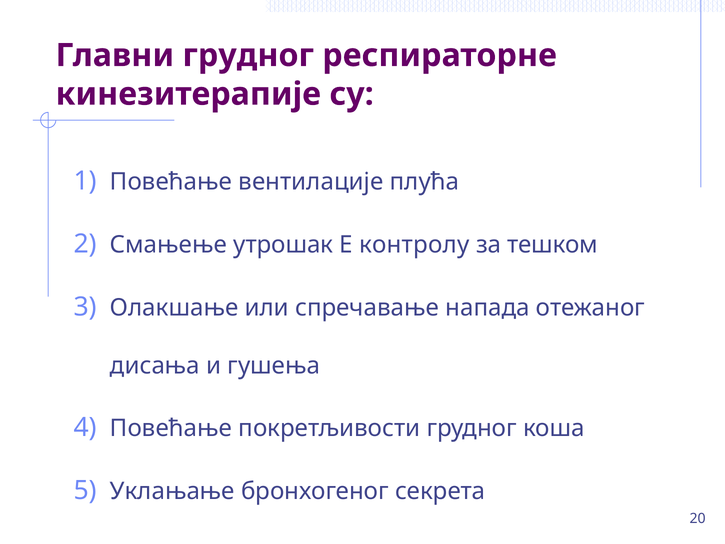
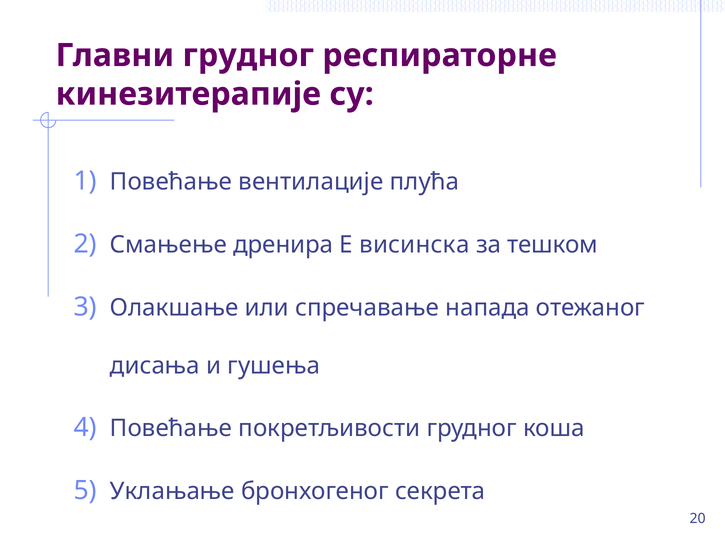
утрошак: утрошак -> дренира
контролу: контролу -> висинска
